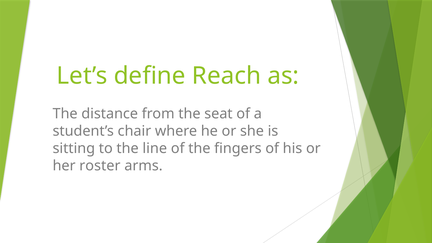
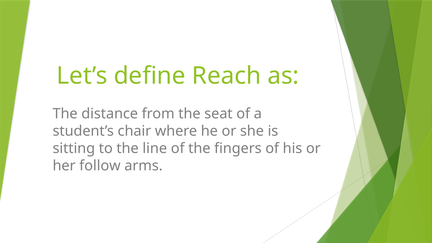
roster: roster -> follow
